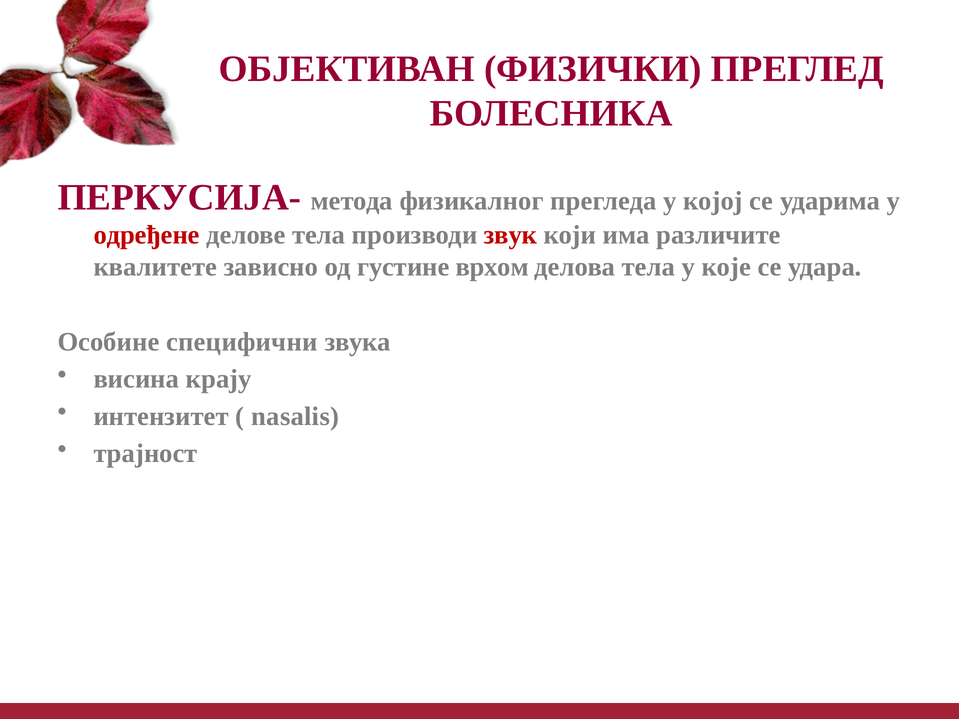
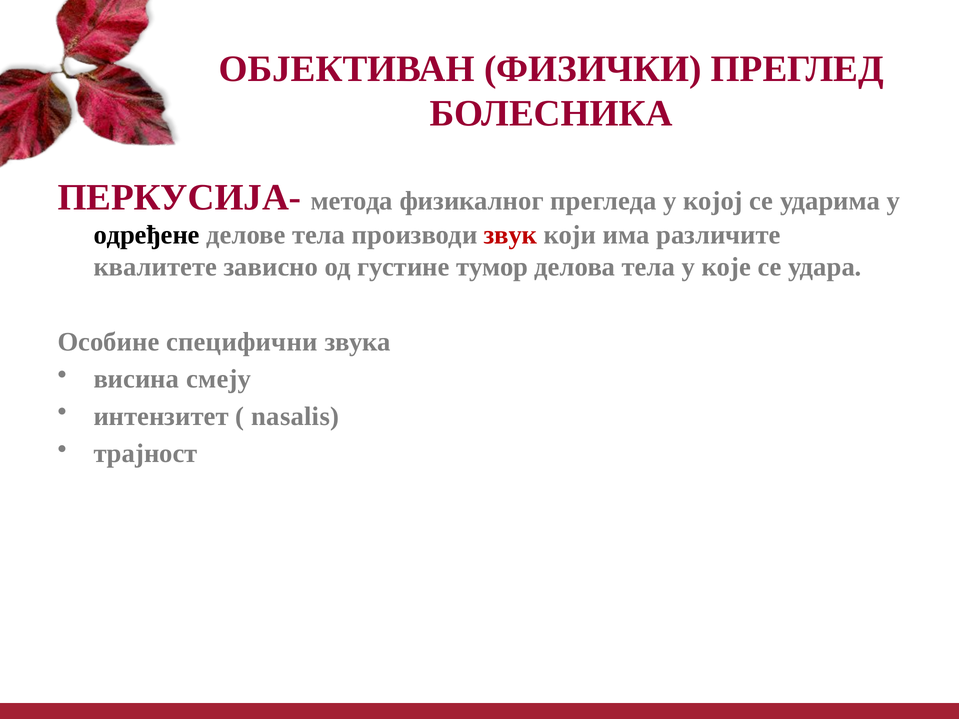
одређене colour: red -> black
врхом: врхом -> тумор
крају: крају -> смеју
